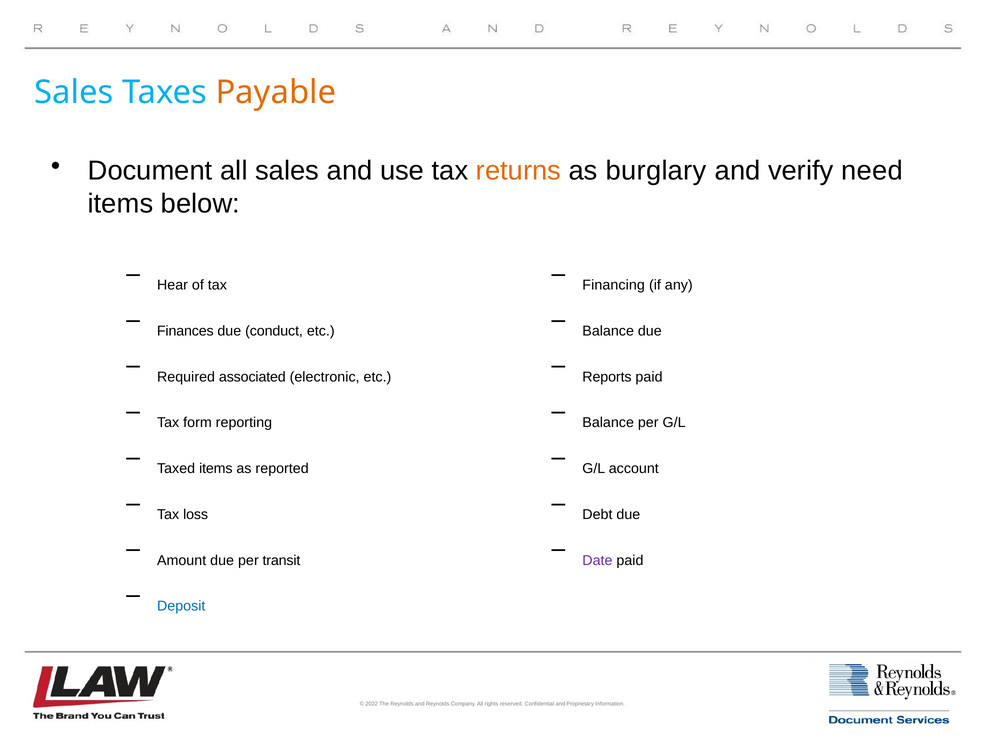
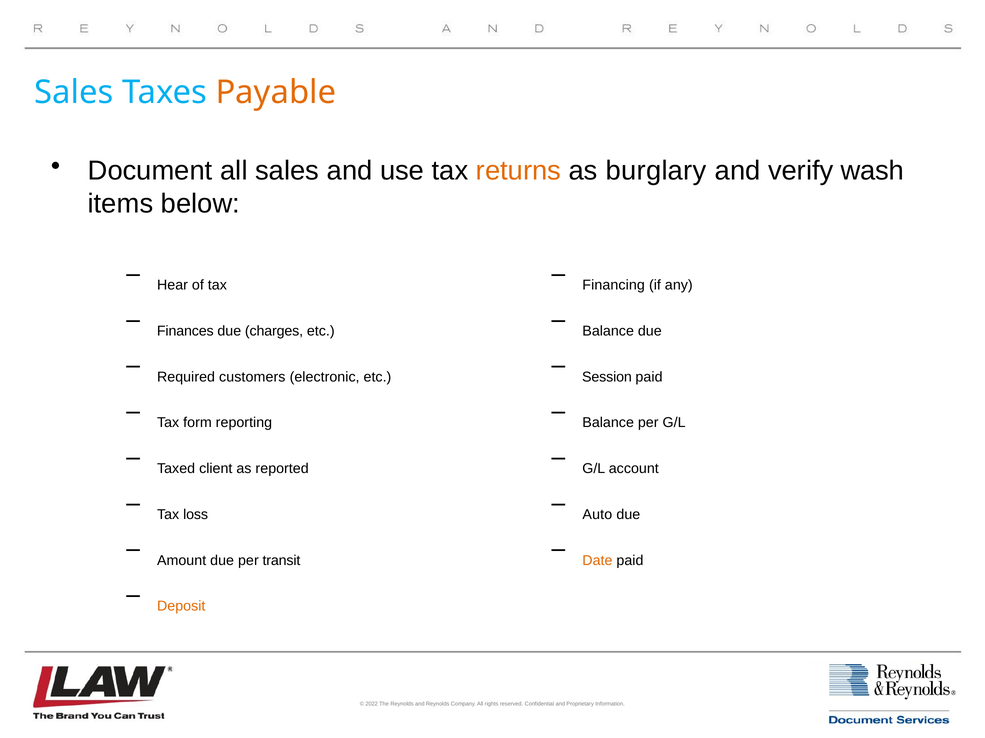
need: need -> wash
conduct: conduct -> charges
associated: associated -> customers
Reports: Reports -> Session
Taxed items: items -> client
Debt: Debt -> Auto
Date colour: purple -> orange
Deposit colour: blue -> orange
